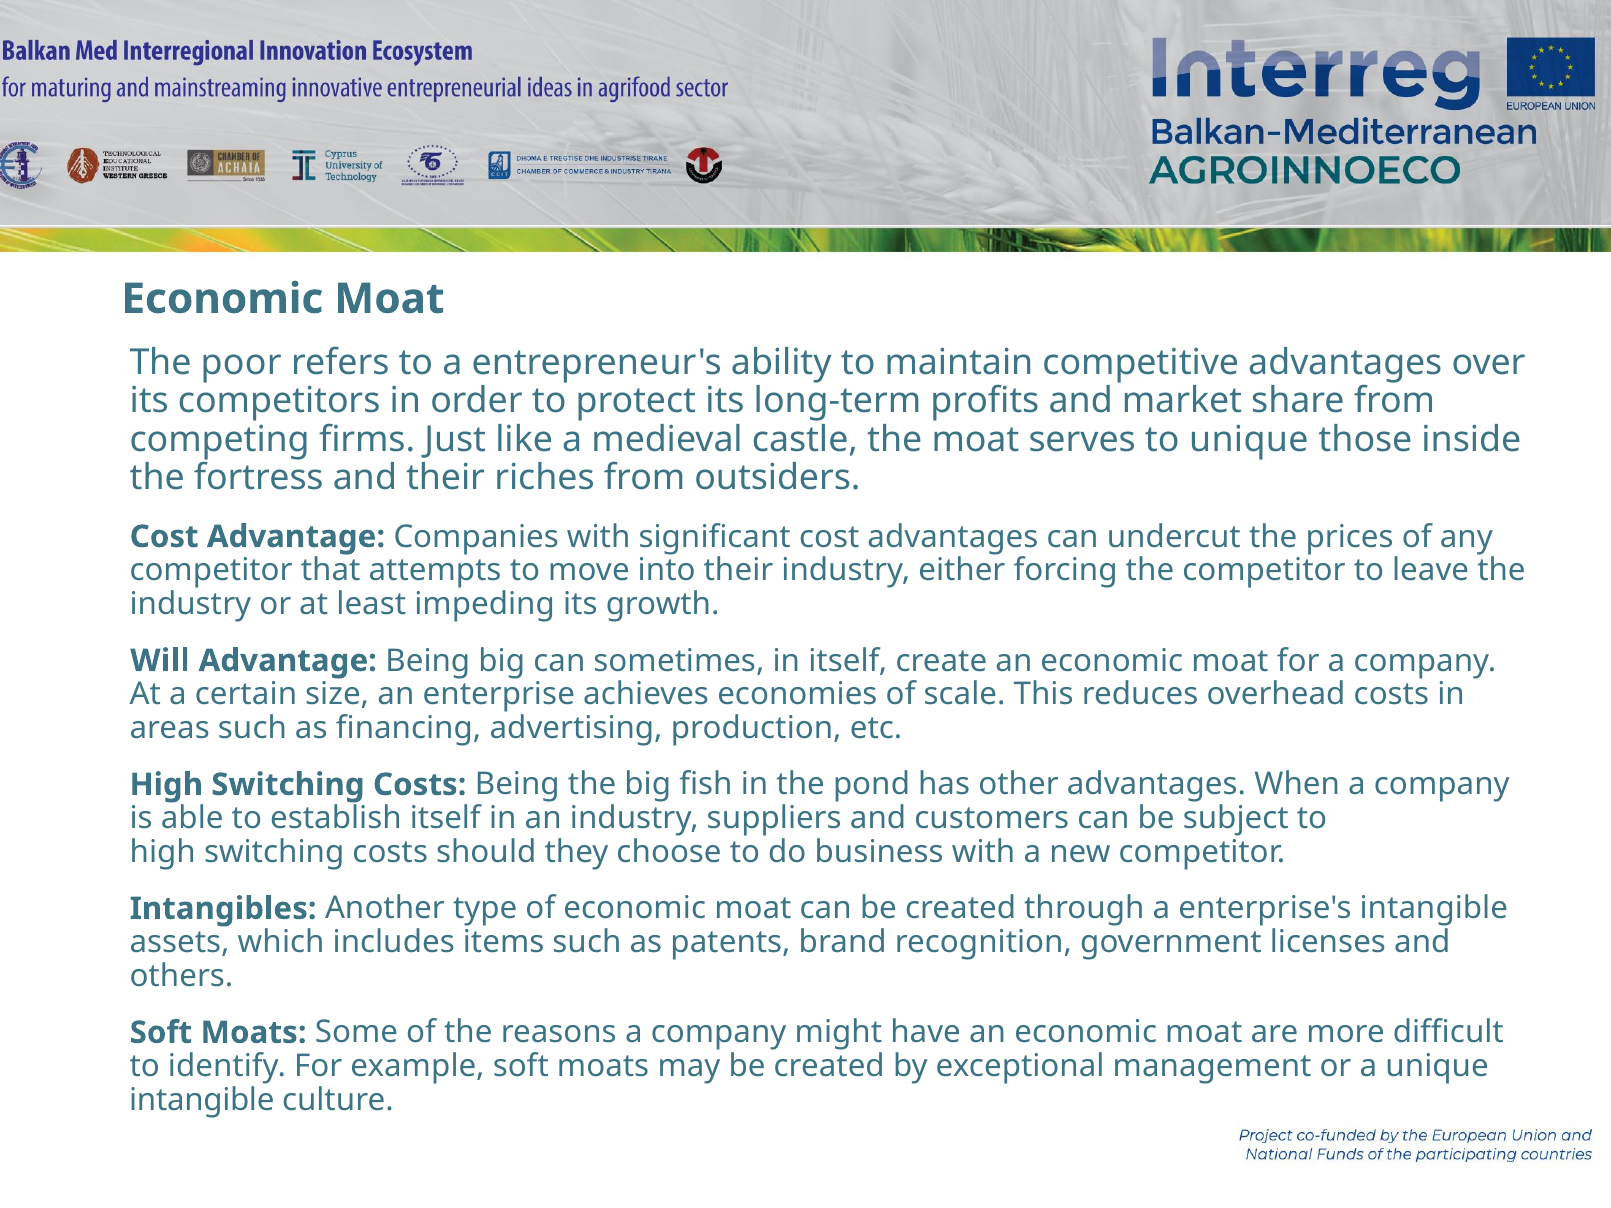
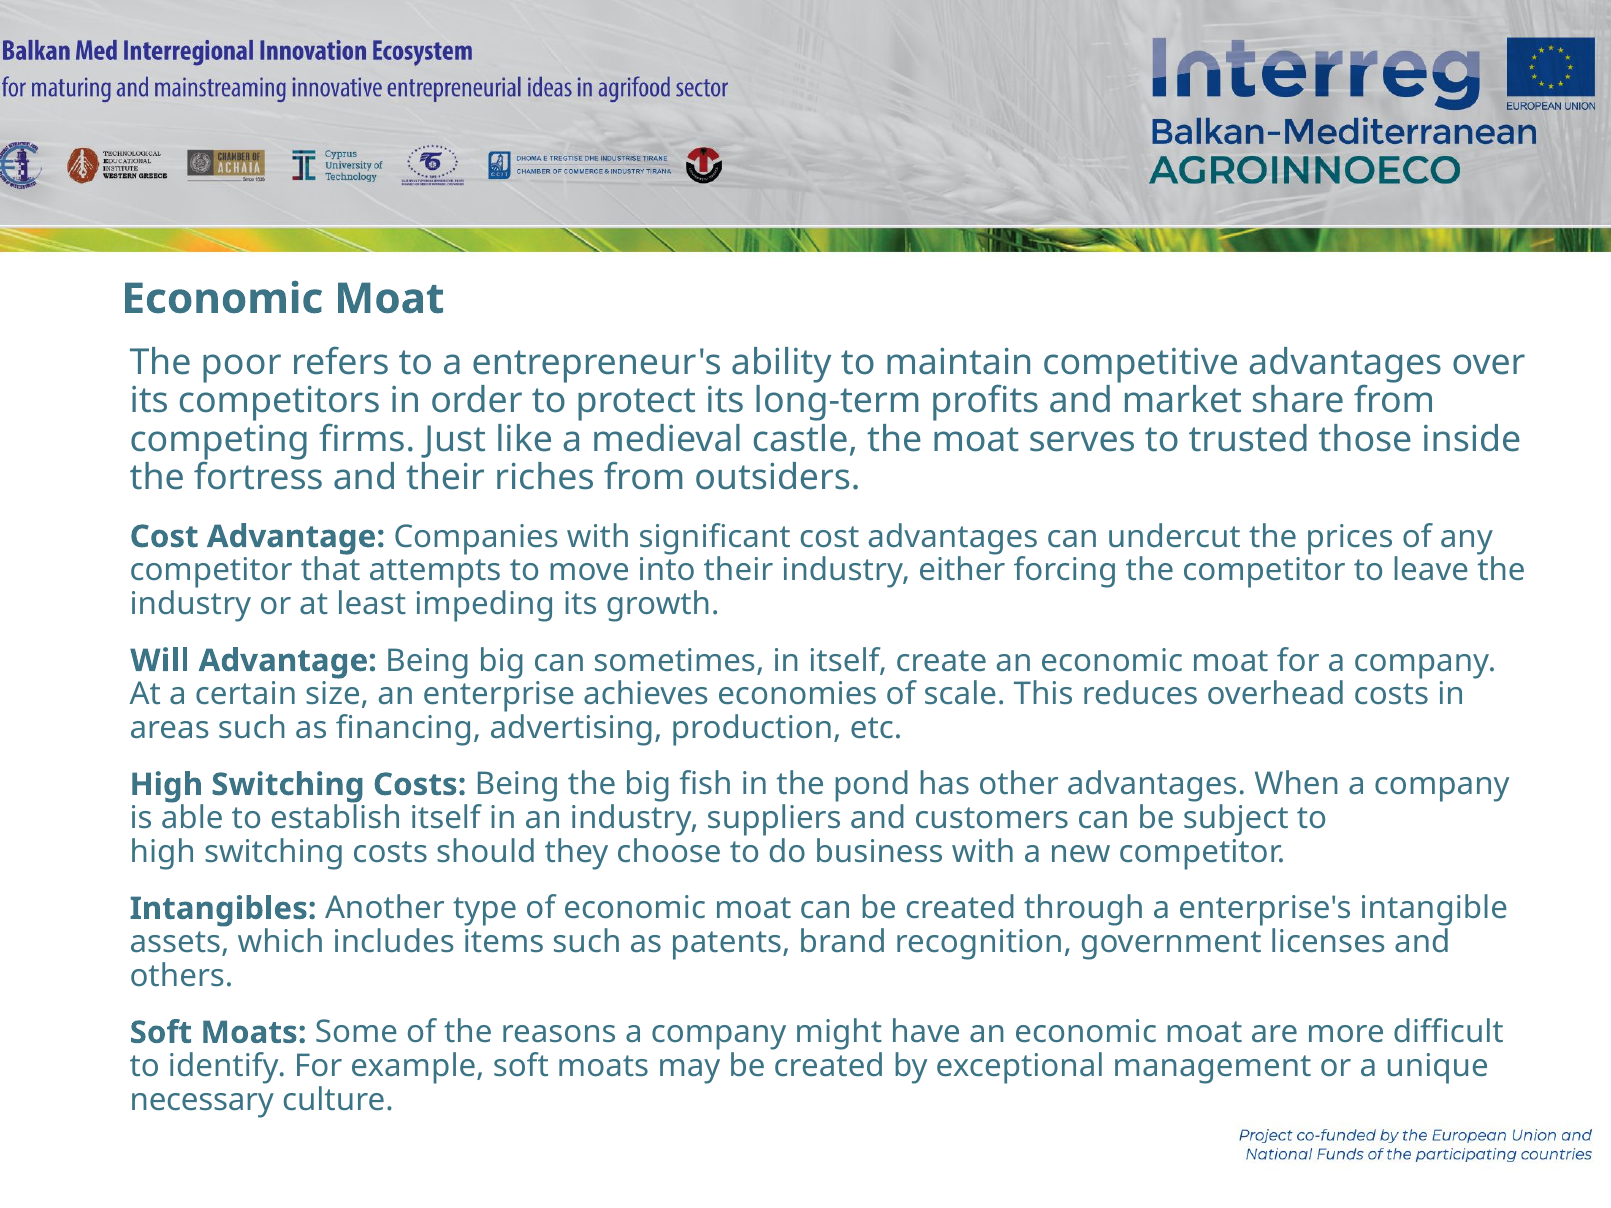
to unique: unique -> trusted
intangible at (202, 1101): intangible -> necessary
